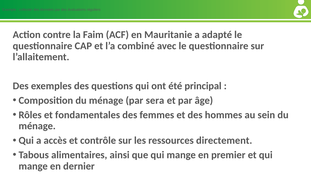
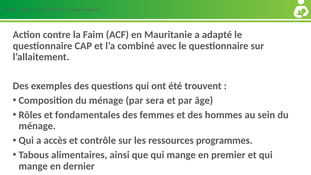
principal: principal -> trouvent
directement: directement -> programmes
